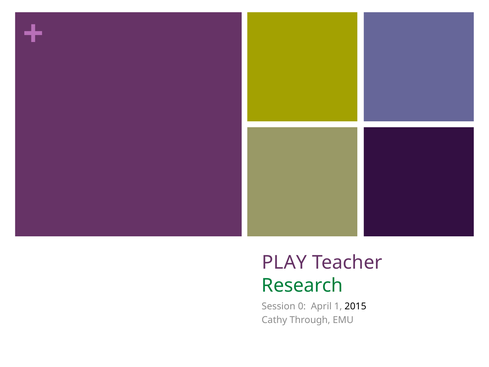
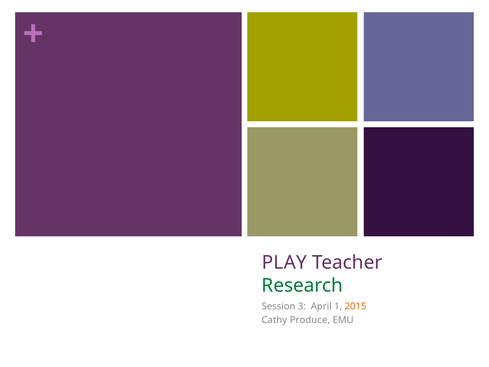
0: 0 -> 3
2015 colour: black -> orange
Through: Through -> Produce
